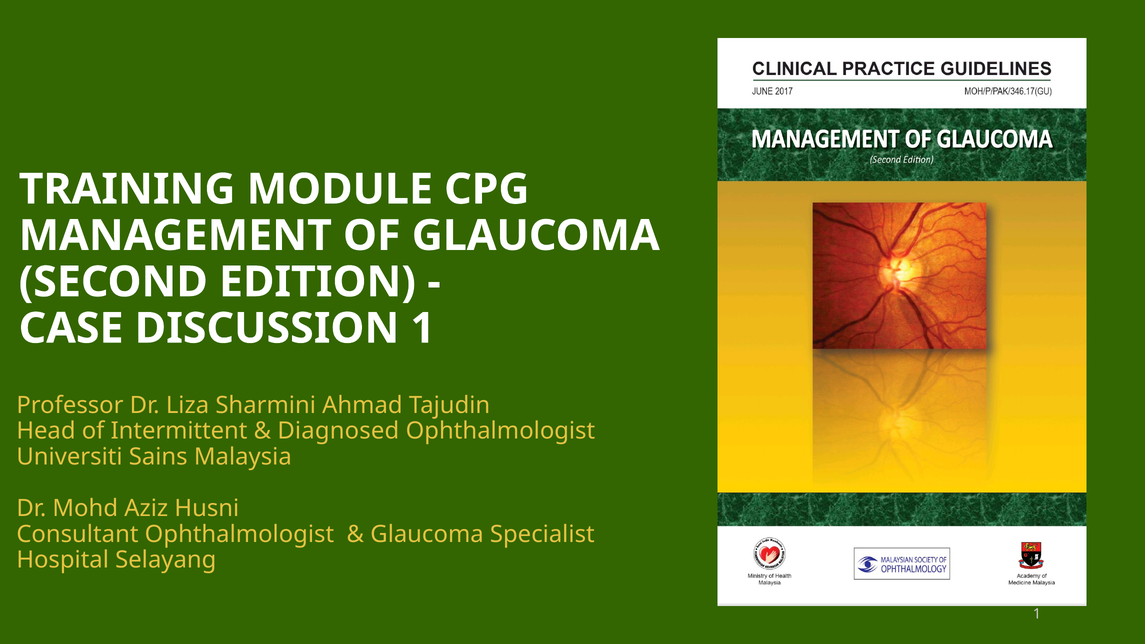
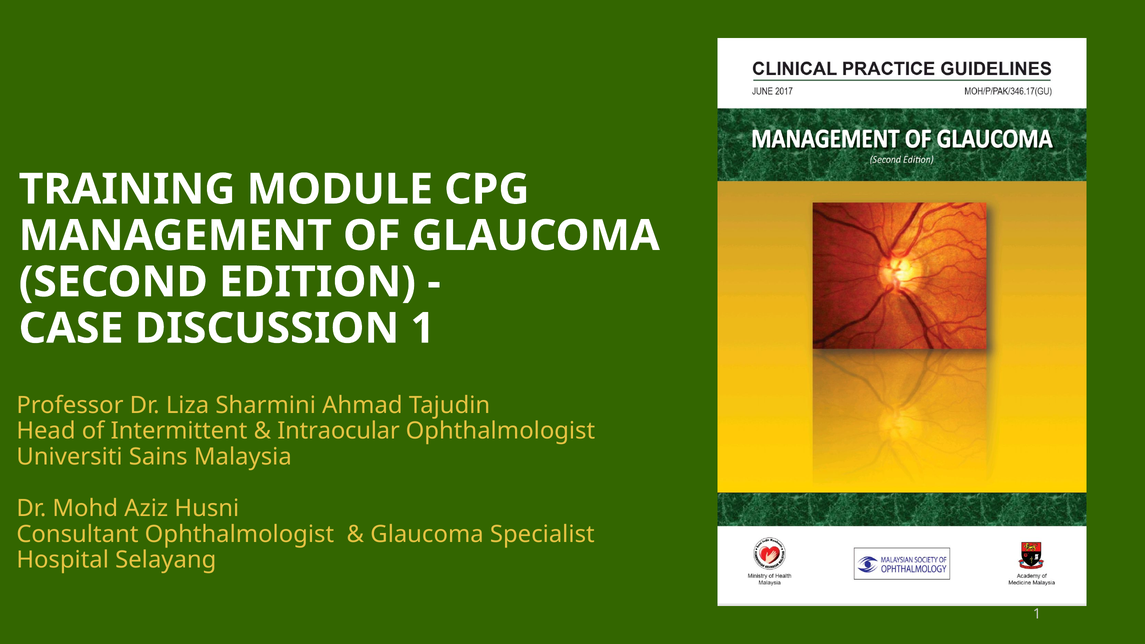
Diagnosed: Diagnosed -> Intraocular
